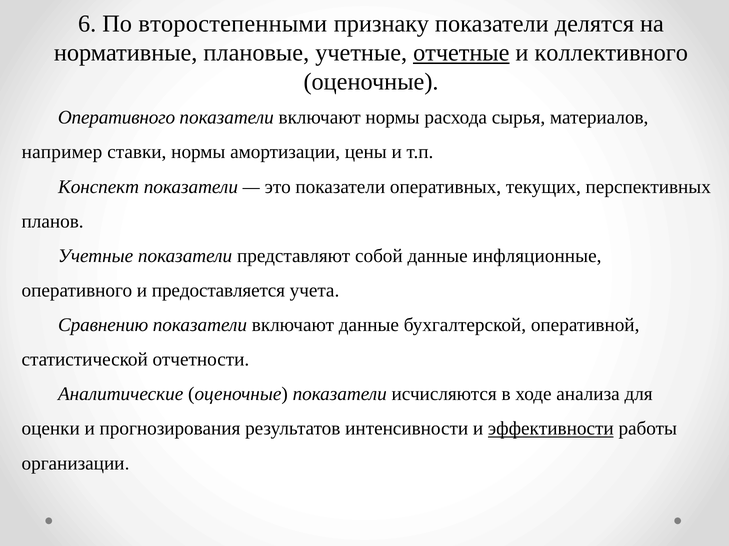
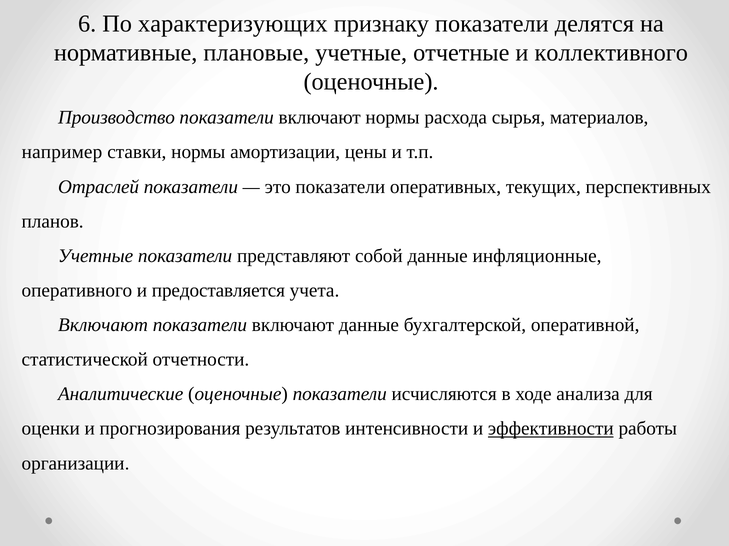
второстепенными: второстепенными -> характеризующих
отчетные underline: present -> none
Оперативного at (117, 118): Оперативного -> Производство
Конспект: Конспект -> Отраслей
Сравнению at (103, 325): Сравнению -> Включают
